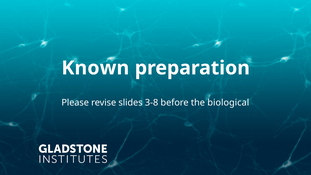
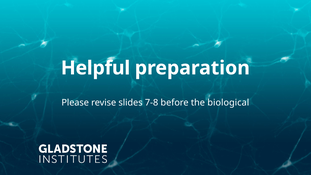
Known: Known -> Helpful
3-8: 3-8 -> 7-8
